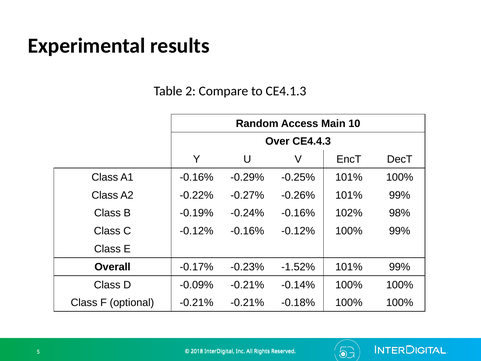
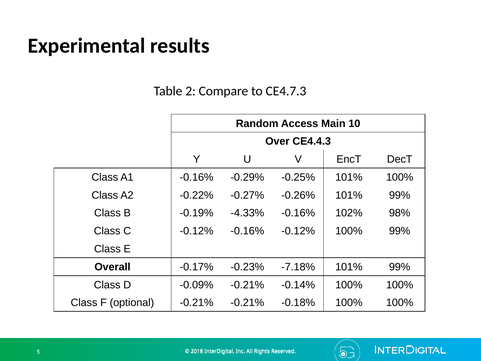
CE4.1.3: CE4.1.3 -> CE4.7.3
-0.24%: -0.24% -> -4.33%
-1.52%: -1.52% -> -7.18%
